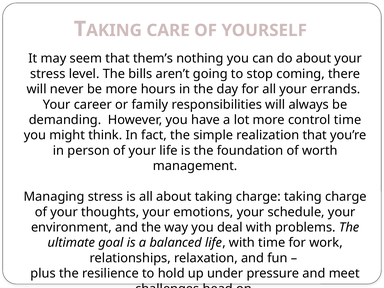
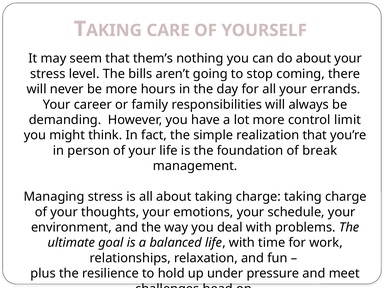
control time: time -> limit
worth: worth -> break
